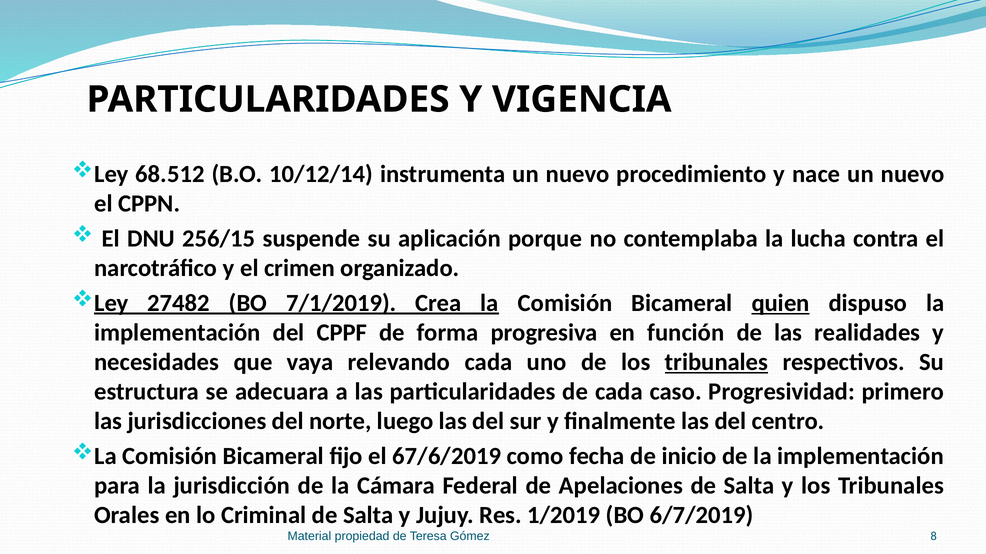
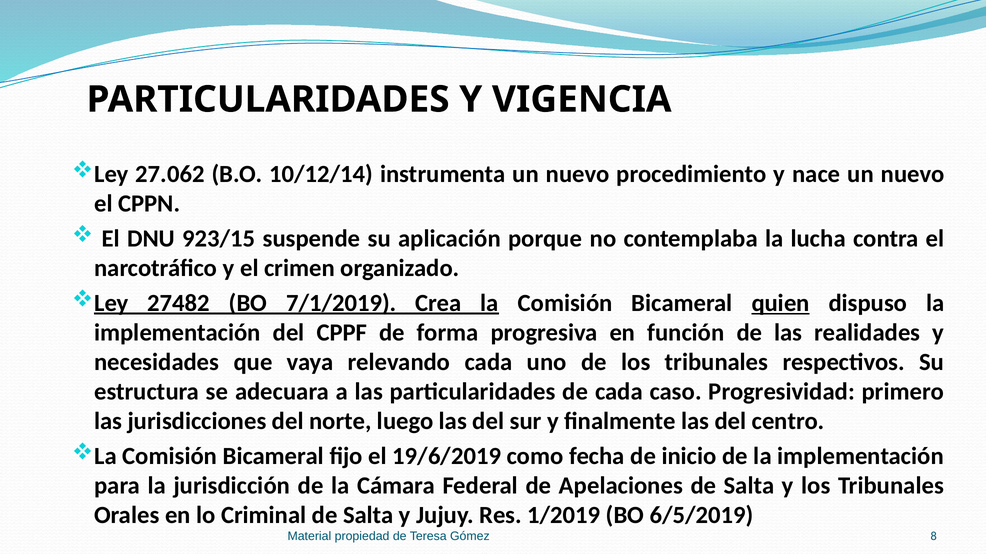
68.512: 68.512 -> 27.062
256/15: 256/15 -> 923/15
tribunales at (716, 362) underline: present -> none
67/6/2019: 67/6/2019 -> 19/6/2019
6/7/2019: 6/7/2019 -> 6/5/2019
